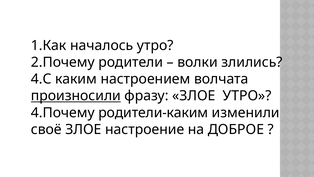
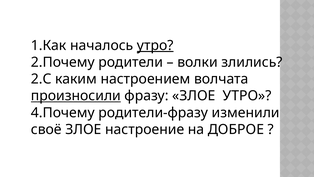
утро at (155, 45) underline: none -> present
4.С: 4.С -> 2.С
родители-каким: родители-каким -> родители-фразу
